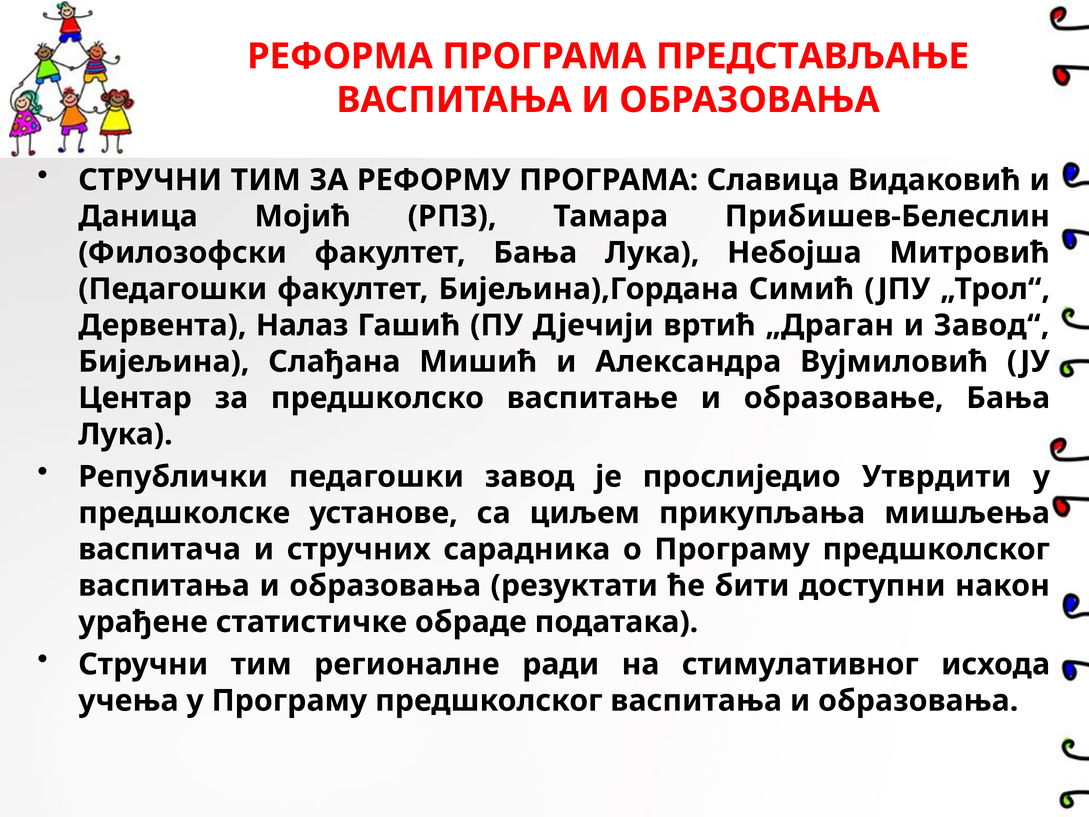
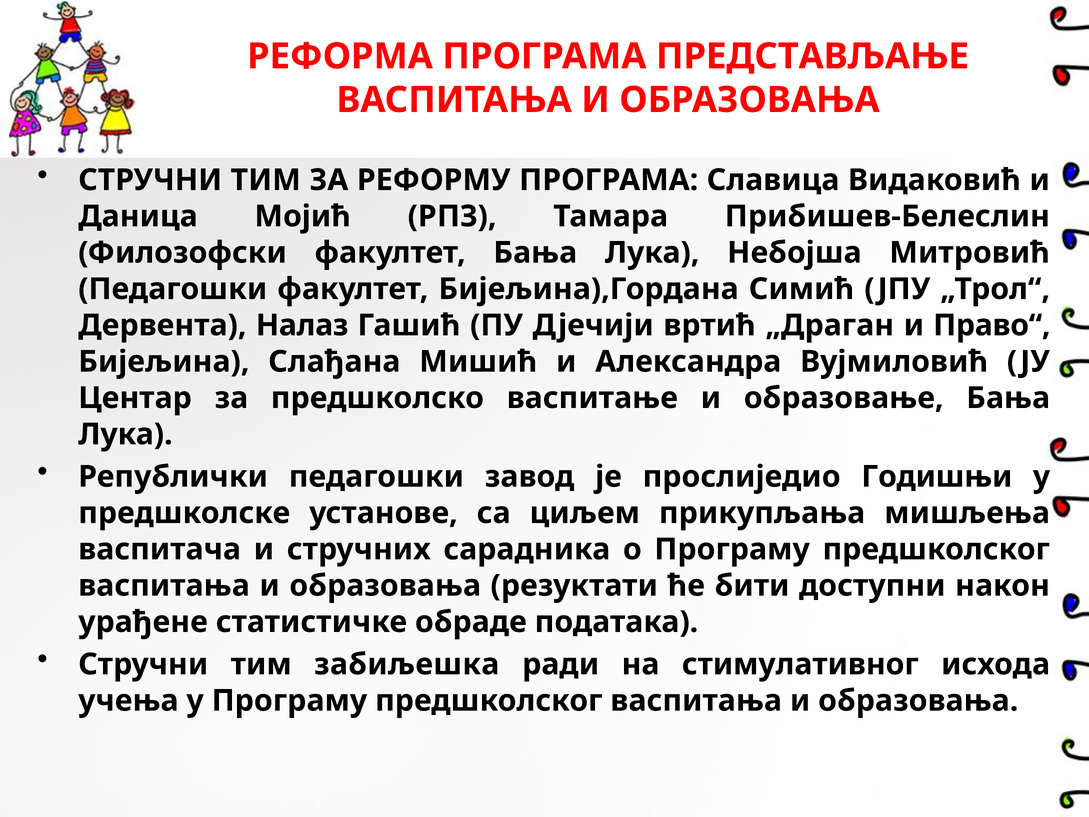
Завод“: Завод“ -> Право“
Утврдити: Утврдити -> Годишњи
регионалне: регионалне -> забиљешка
